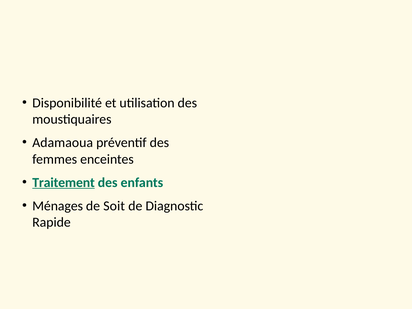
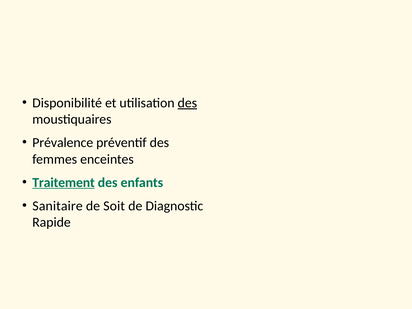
des at (187, 103) underline: none -> present
Adamaoua: Adamaoua -> Prévalence
Ménages: Ménages -> Sanitaire
